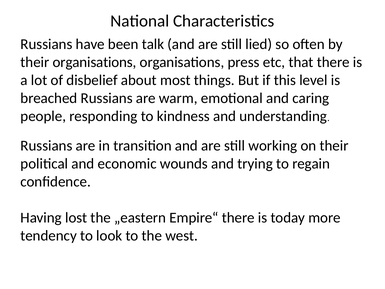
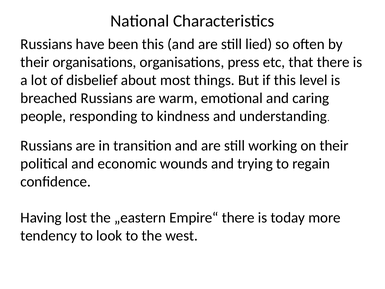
been talk: talk -> this
